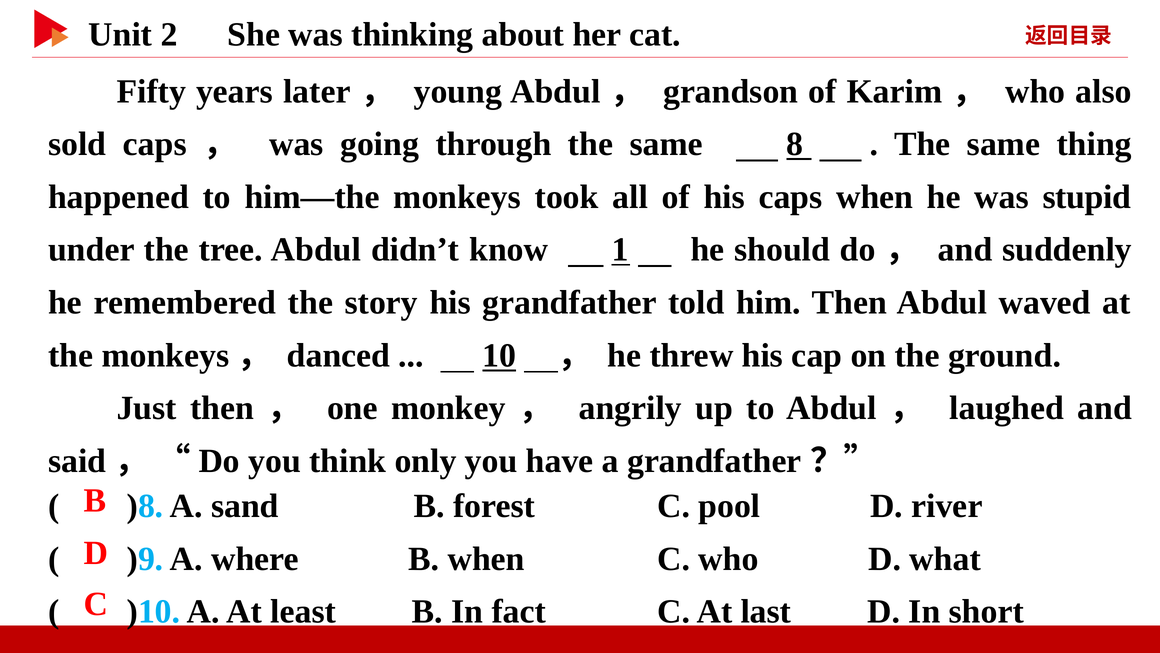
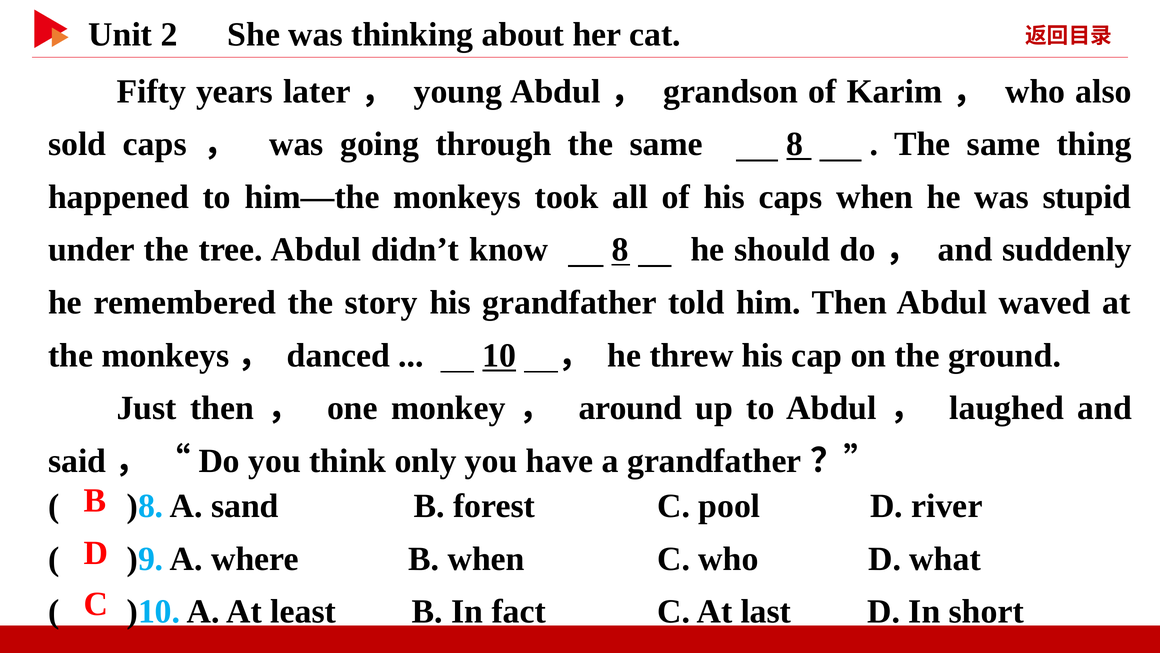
know 1: 1 -> 8
angrily: angrily -> around
